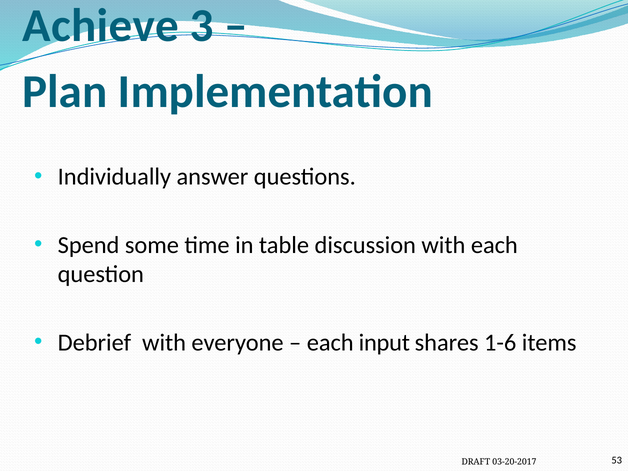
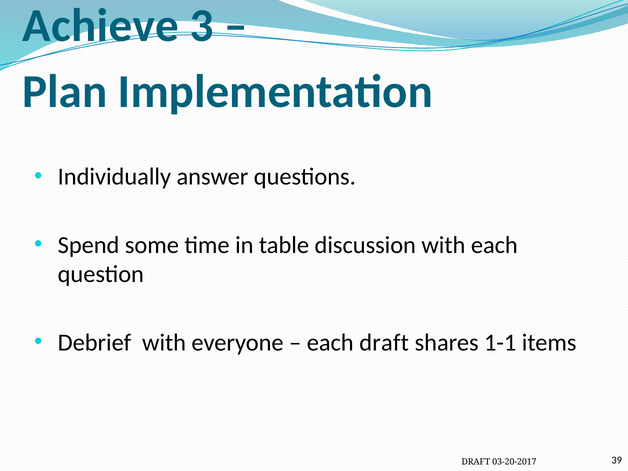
each input: input -> draft
1-6: 1-6 -> 1-1
53: 53 -> 39
